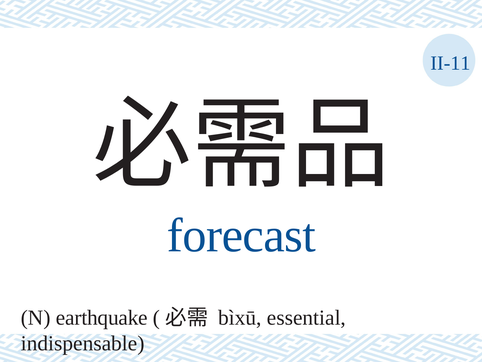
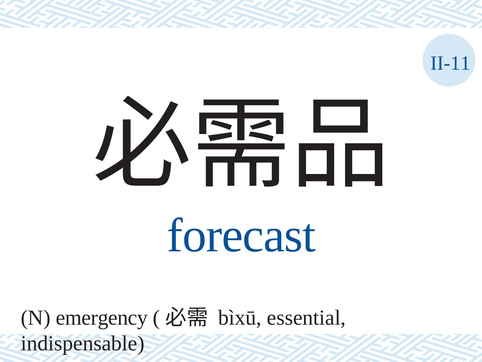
earthquake: earthquake -> emergency
